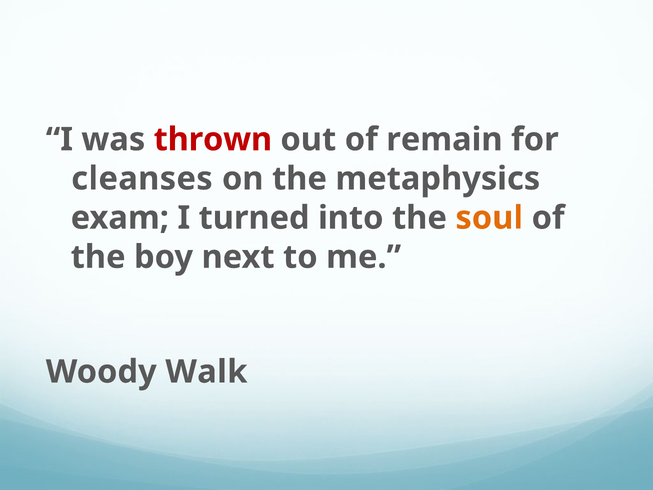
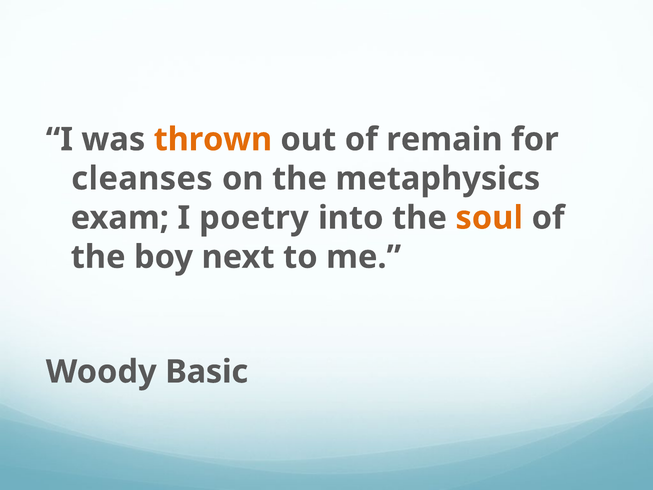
thrown colour: red -> orange
turned: turned -> poetry
Walk: Walk -> Basic
